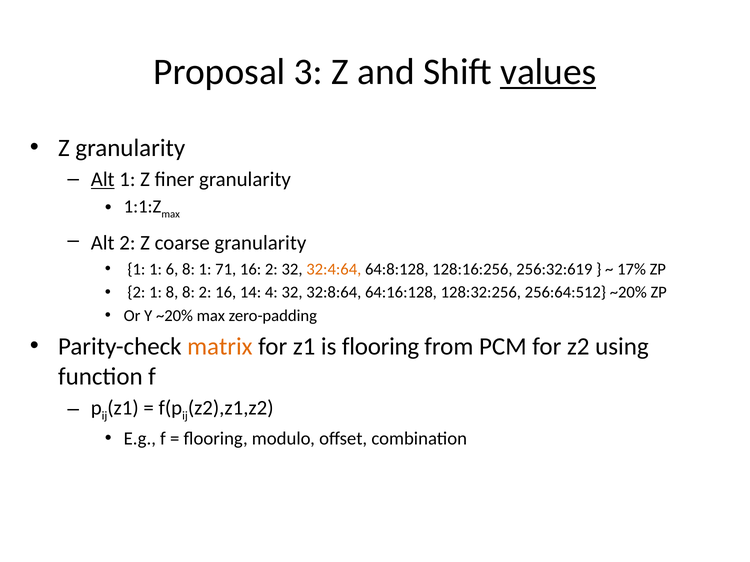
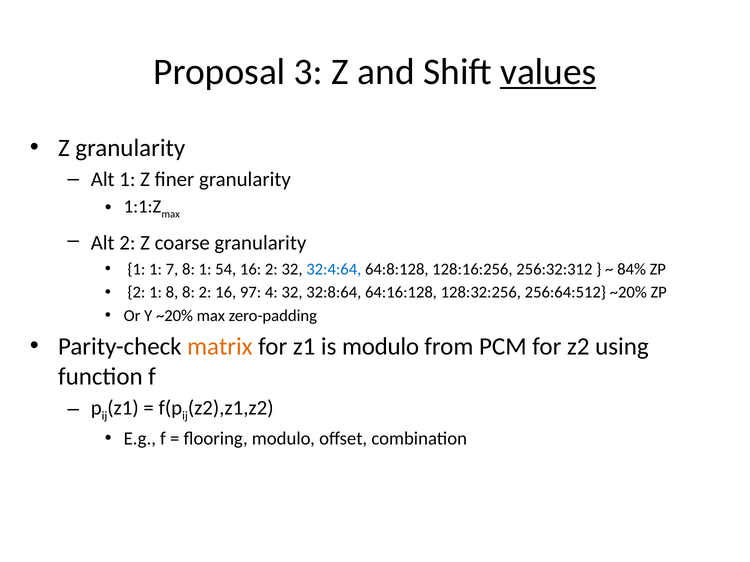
Alt at (103, 180) underline: present -> none
6: 6 -> 7
71: 71 -> 54
32:4:64 colour: orange -> blue
256:32:619: 256:32:619 -> 256:32:312
17%: 17% -> 84%
14: 14 -> 97
is flooring: flooring -> modulo
